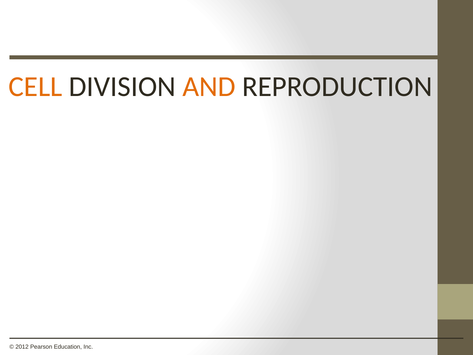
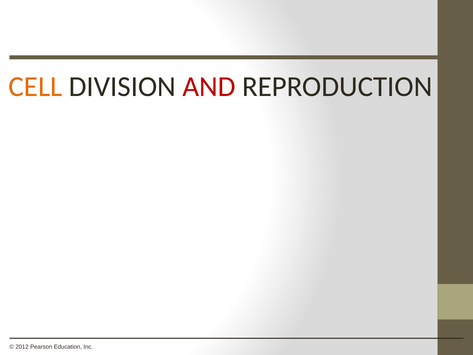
AND colour: orange -> red
